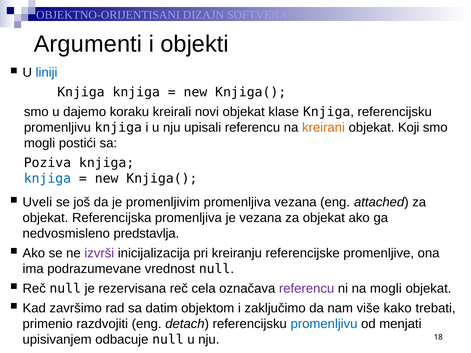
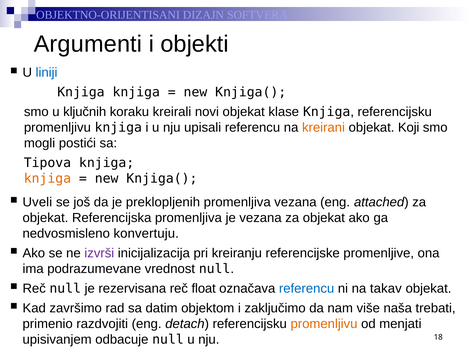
dajemo: dajemo -> ključnih
Poziva: Poziva -> Tipova
knjiga at (47, 179) colour: blue -> orange
promenljivim: promenljivim -> preklopljenih
predstavlja: predstavlja -> konvertuju
cela: cela -> float
referencu at (307, 289) colour: purple -> blue
na mogli: mogli -> takav
kako: kako -> naša
promenljivu at (324, 324) colour: blue -> orange
